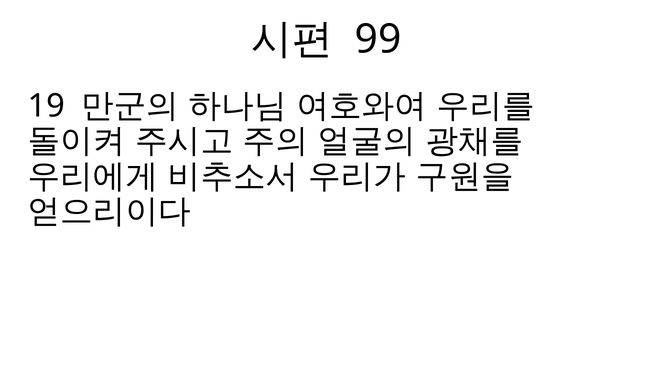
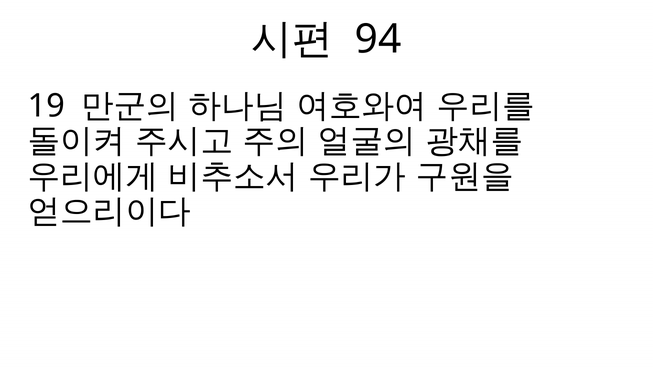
99: 99 -> 94
